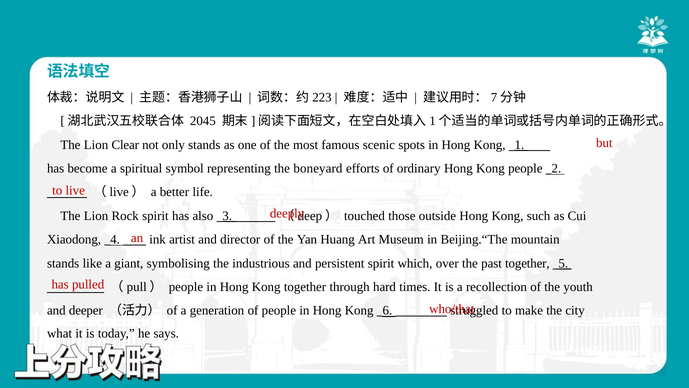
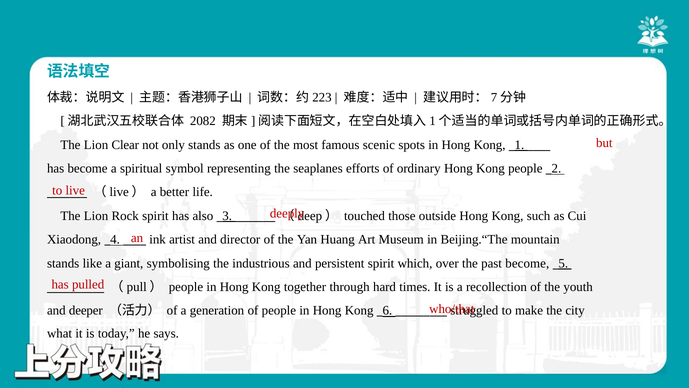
2045: 2045 -> 2082
boneyard: boneyard -> seaplanes
past together: together -> become
